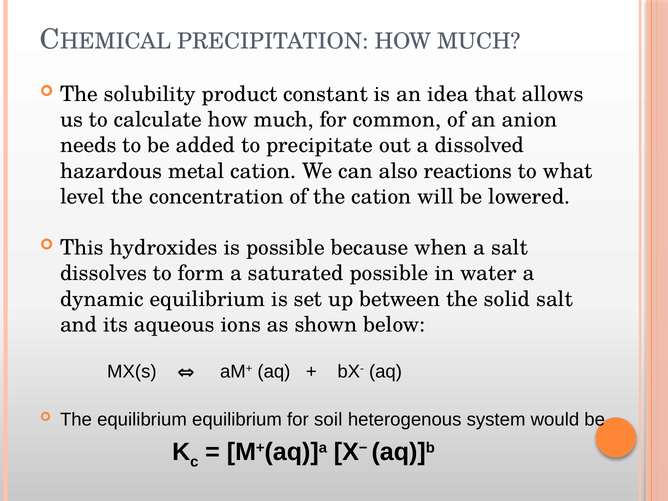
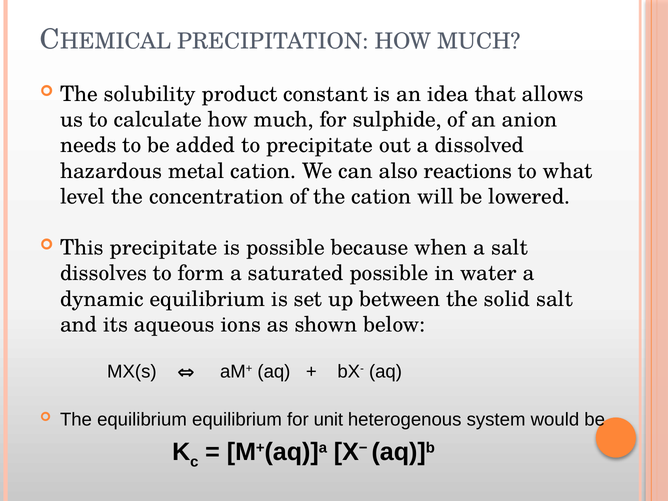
common: common -> sulphide
This hydroxides: hydroxides -> precipitate
soil: soil -> unit
